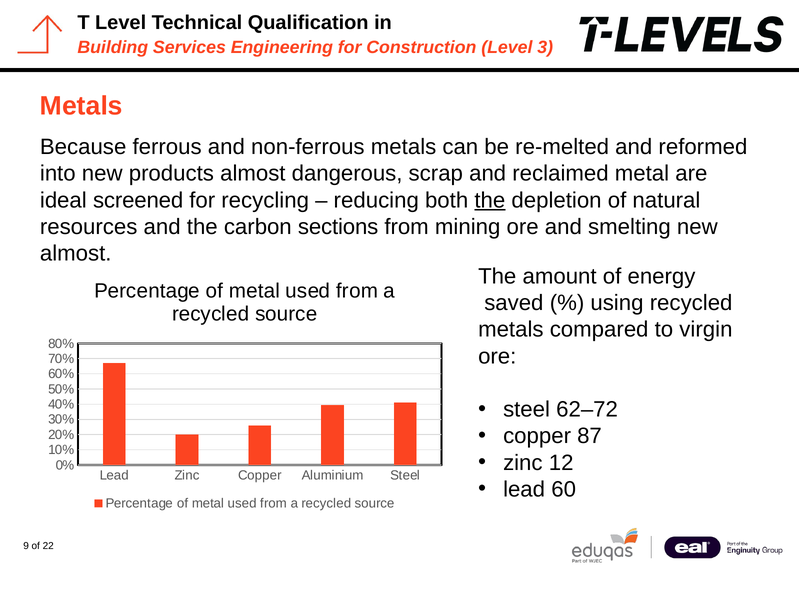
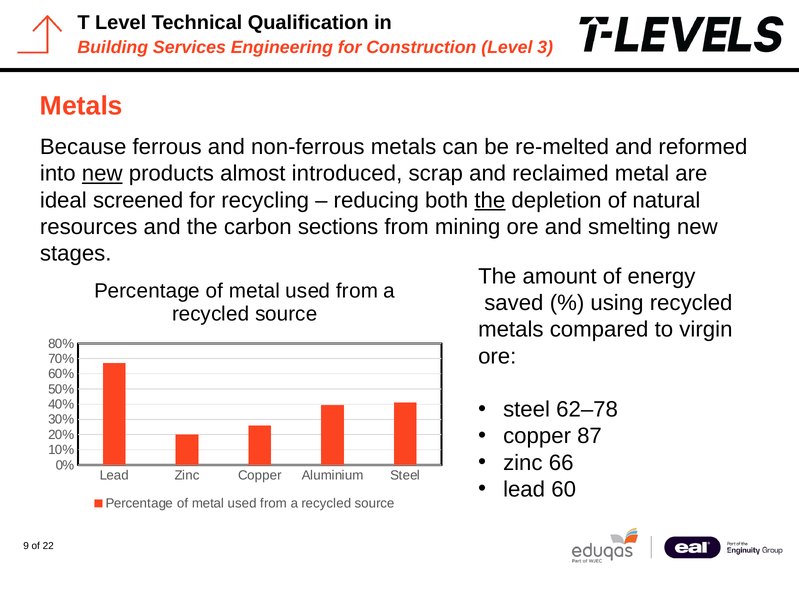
new at (102, 174) underline: none -> present
dangerous: dangerous -> introduced
almost at (76, 254): almost -> stages
62–72: 62–72 -> 62–78
12: 12 -> 66
